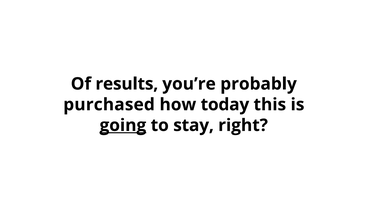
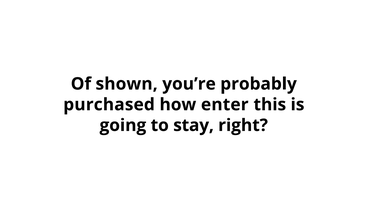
results: results -> shown
today: today -> enter
going underline: present -> none
